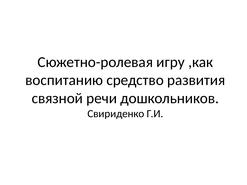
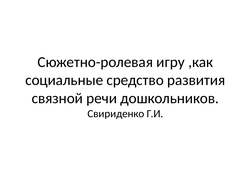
воспитанию: воспитанию -> социальные
